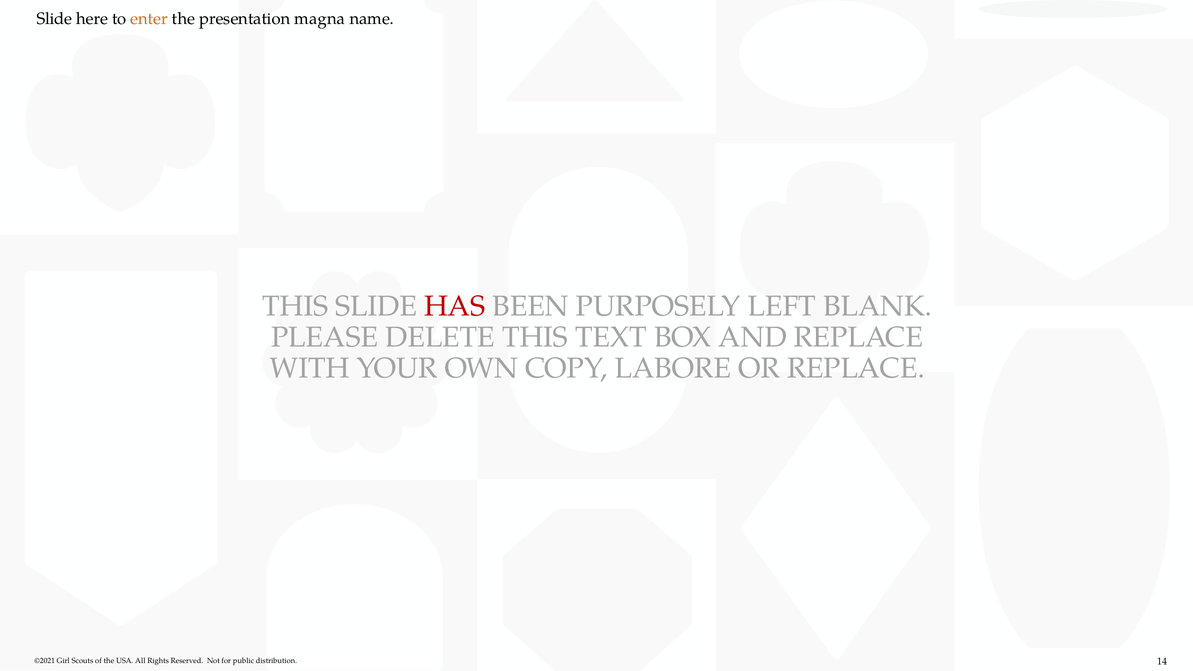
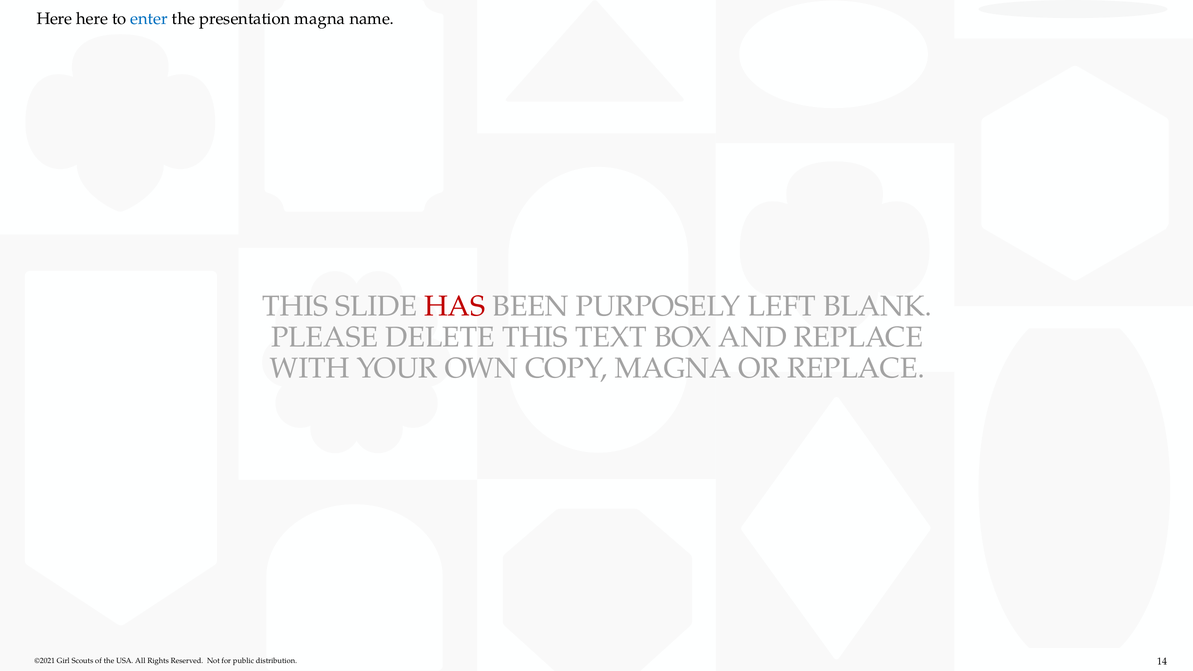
Slide at (54, 19): Slide -> Here
enter colour: orange -> blue
COPY LABORE: LABORE -> MAGNA
